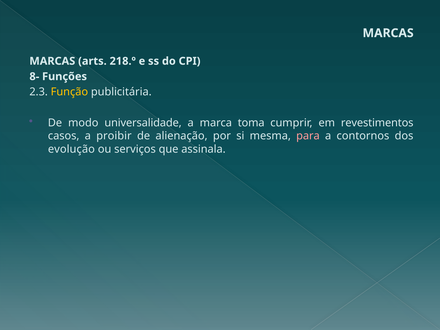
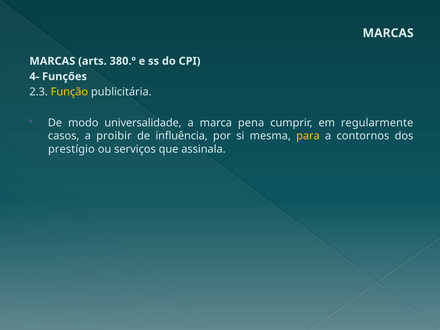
218.º: 218.º -> 380.º
8-: 8- -> 4-
toma: toma -> pena
revestimentos: revestimentos -> regularmente
alienação: alienação -> influência
para colour: pink -> yellow
evolução: evolução -> prestígio
